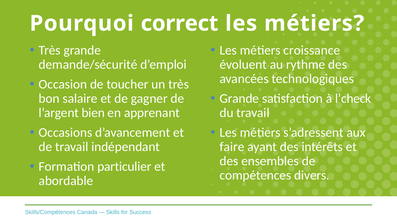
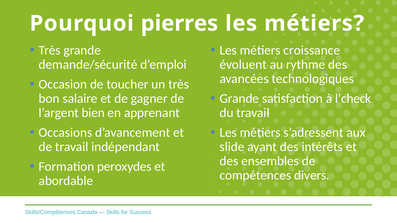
correct: correct -> pierres
faire: faire -> slide
particulier: particulier -> peroxydes
